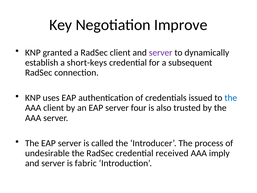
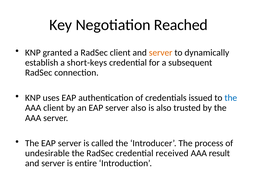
Improve: Improve -> Reached
server at (161, 52) colour: purple -> orange
server four: four -> also
imply: imply -> result
fabric: fabric -> entire
